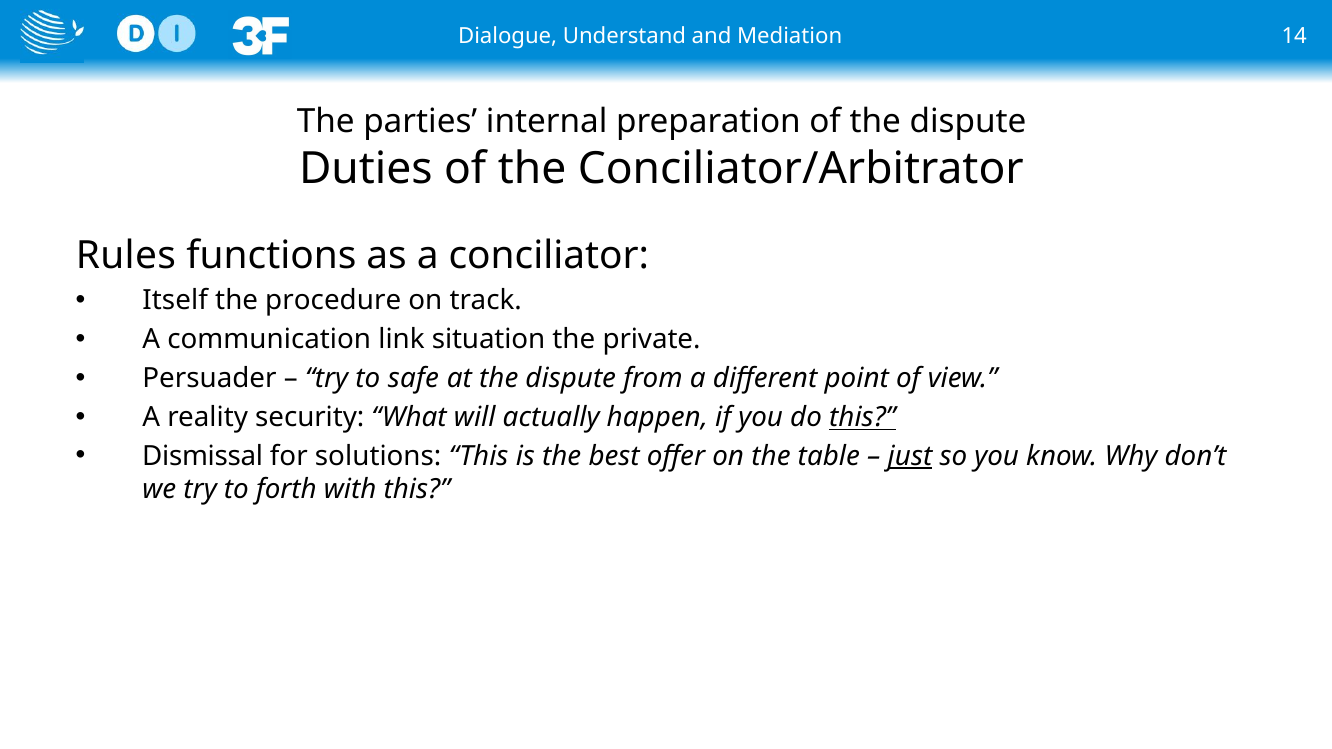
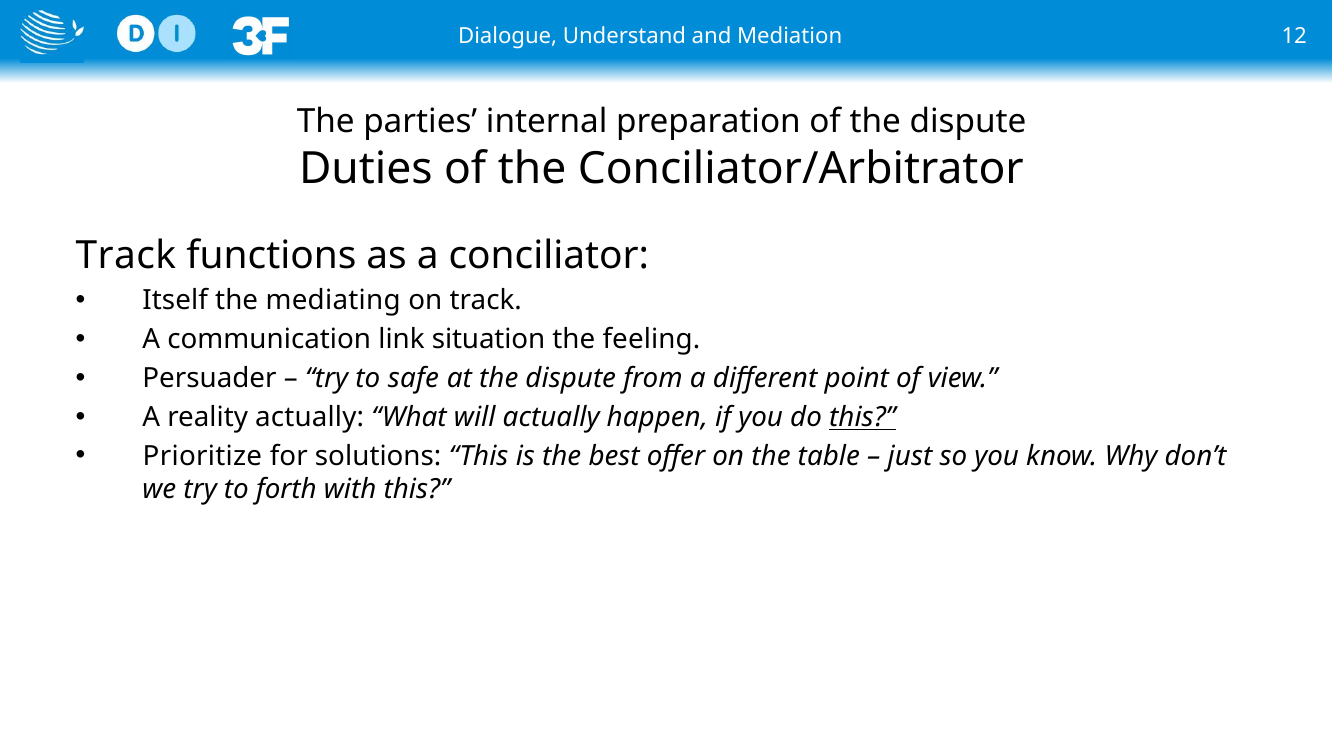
14: 14 -> 12
Rules at (126, 256): Rules -> Track
procedure: procedure -> mediating
private: private -> feeling
reality security: security -> actually
Dismissal: Dismissal -> Prioritize
just underline: present -> none
